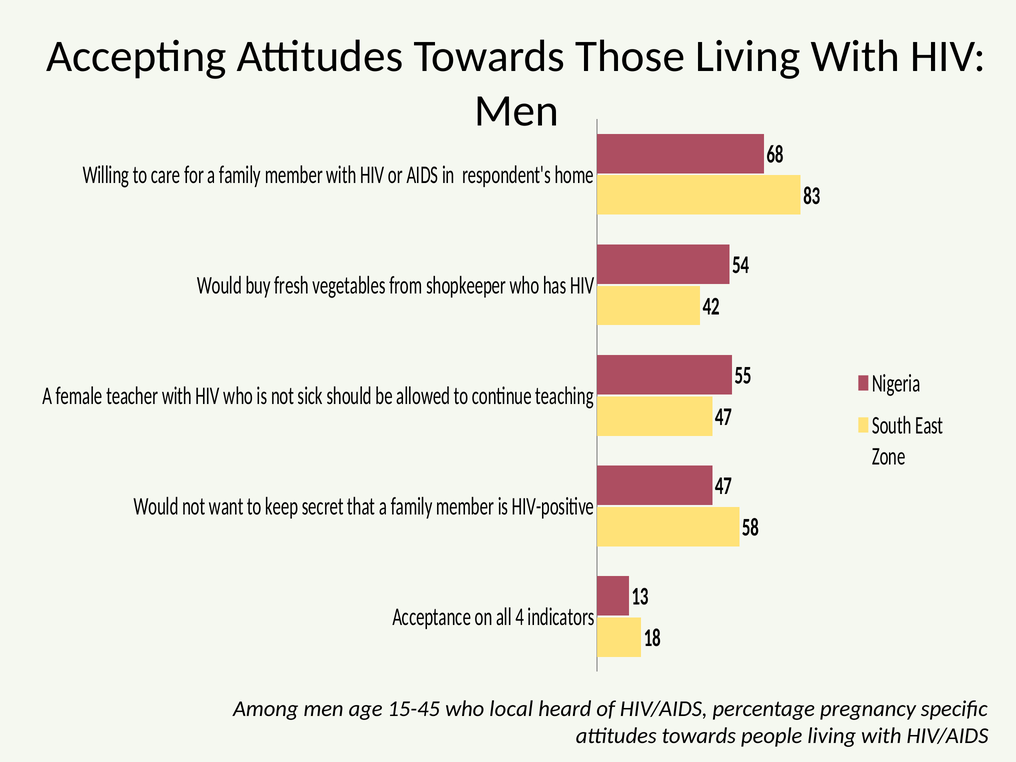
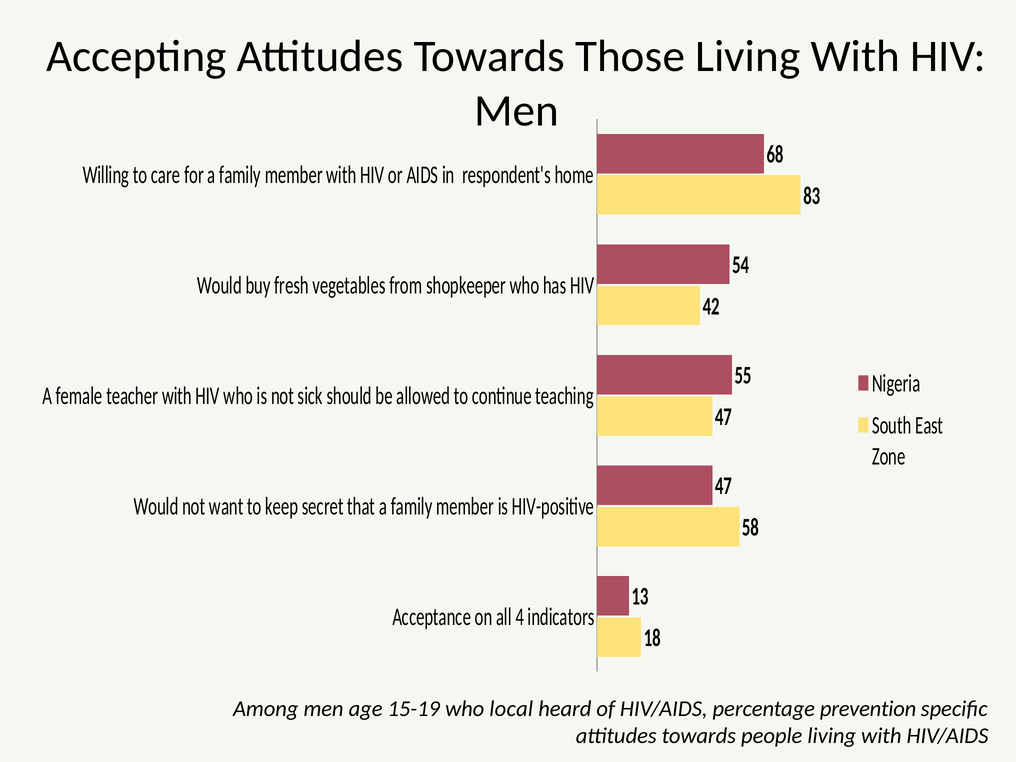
15-45: 15-45 -> 15-19
pregnancy: pregnancy -> prevention
